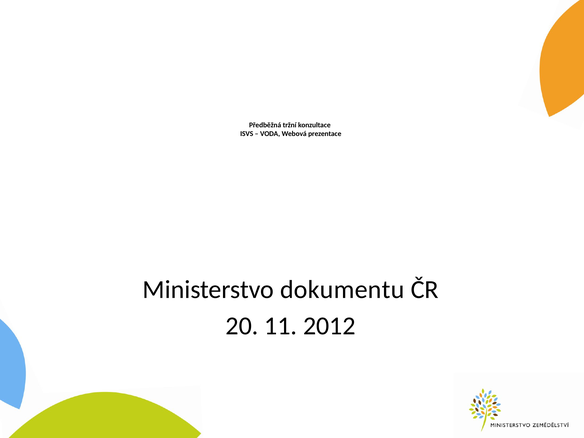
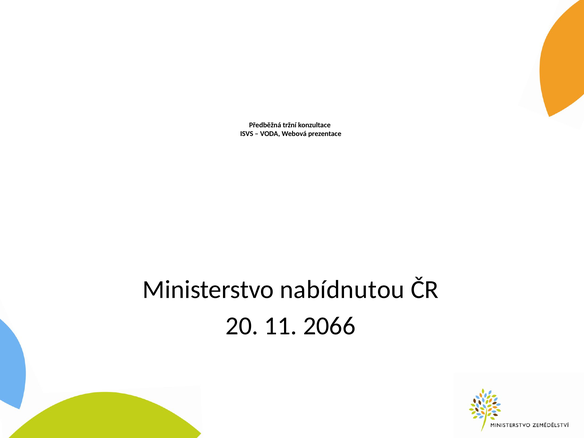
dokumentu: dokumentu -> nabídnutou
2012: 2012 -> 2066
